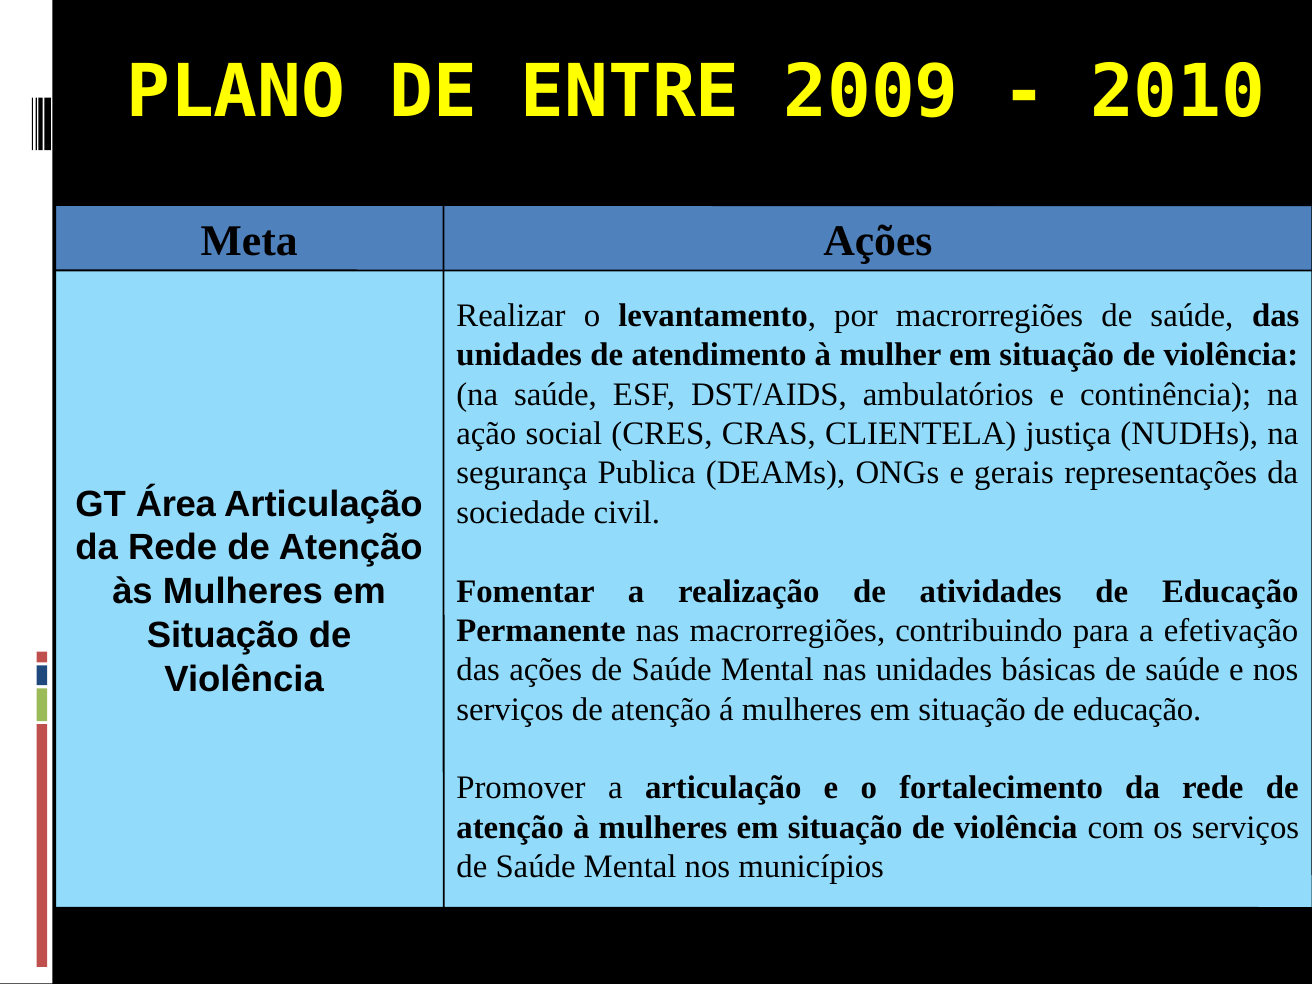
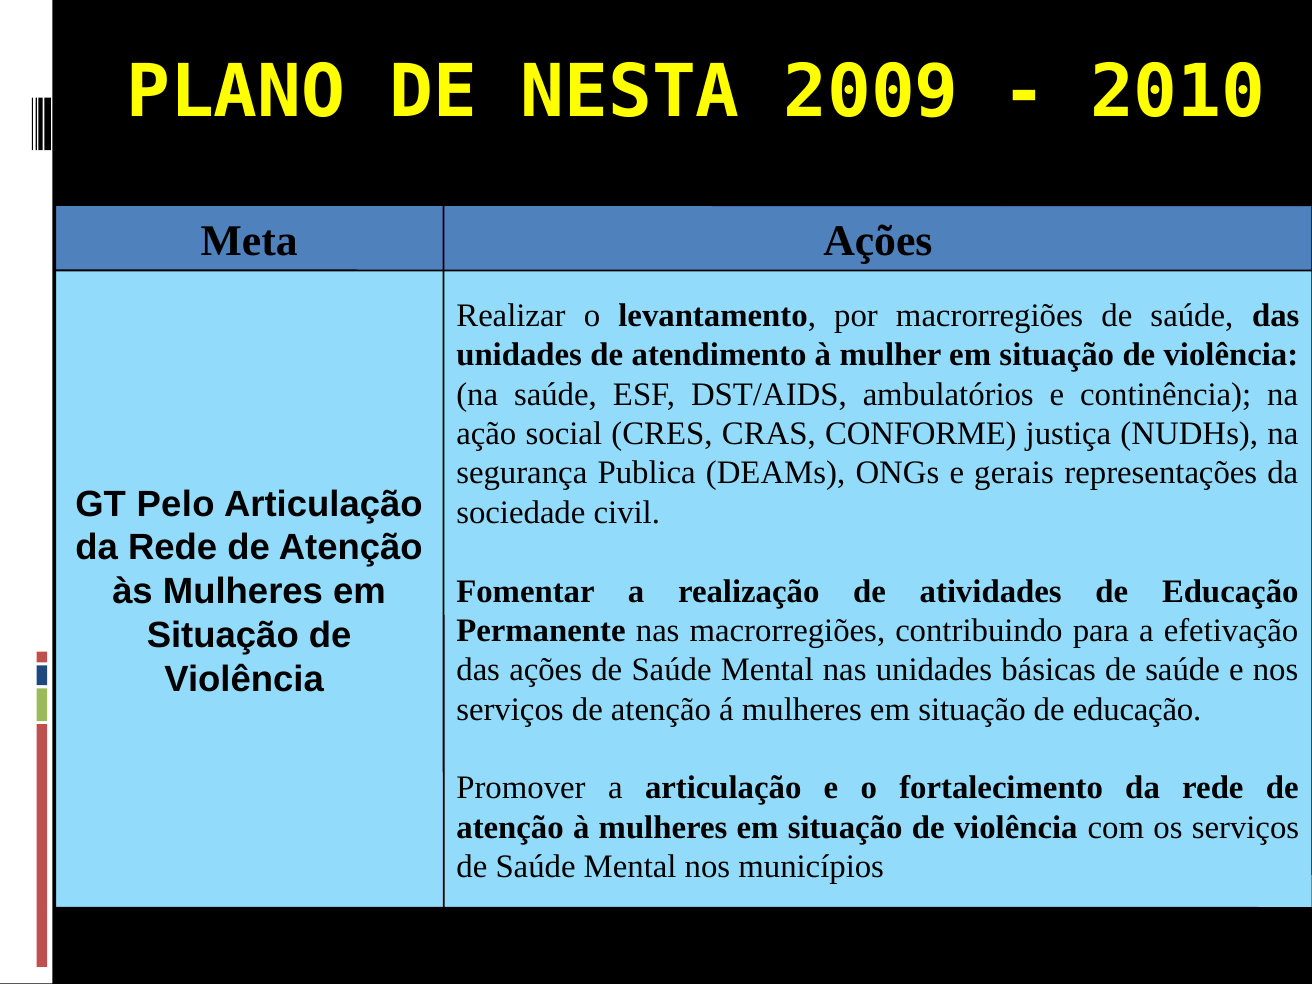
ENTRE: ENTRE -> NESTA
CLIENTELA: CLIENTELA -> CONFORME
Área: Área -> Pelo
